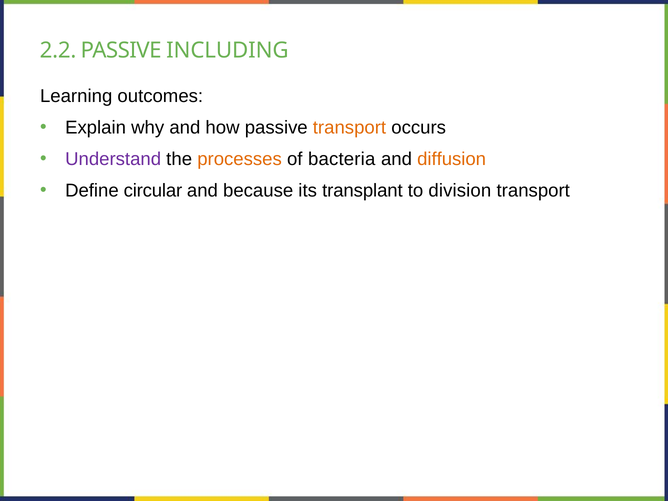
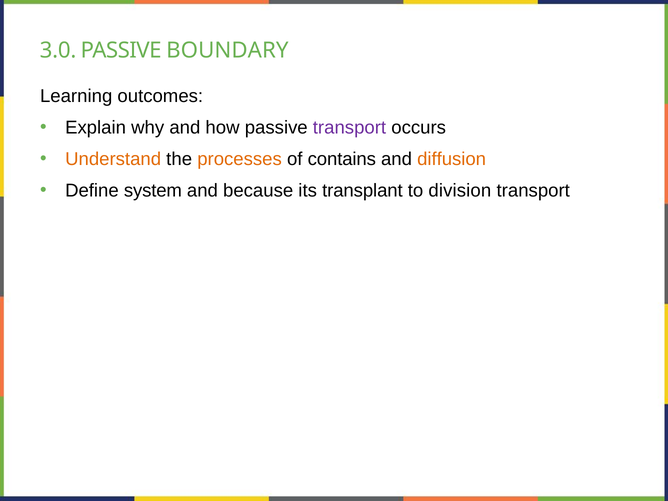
2.2: 2.2 -> 3.0
INCLUDING: INCLUDING -> BOUNDARY
transport at (349, 128) colour: orange -> purple
Understand colour: purple -> orange
bacteria: bacteria -> contains
circular: circular -> system
